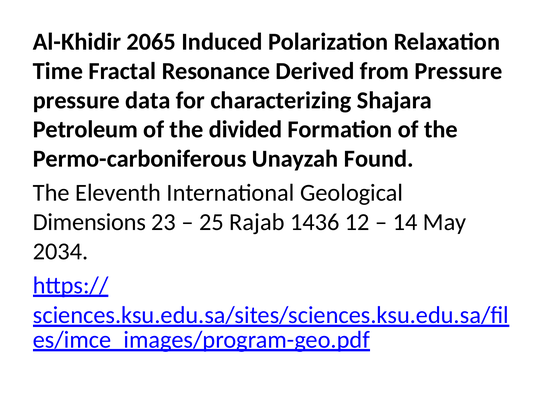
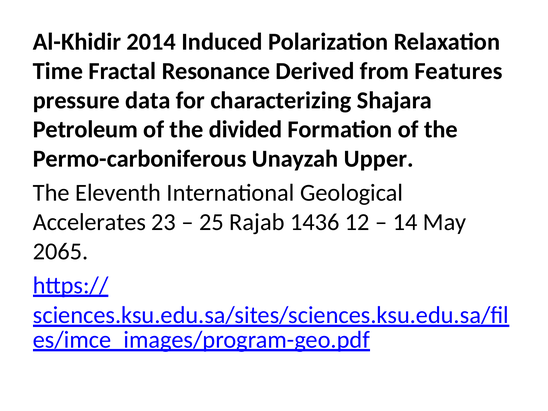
2065: 2065 -> 2014
from Pressure: Pressure -> Features
Found: Found -> Upper
Dimensions: Dimensions -> Accelerates
2034: 2034 -> 2065
